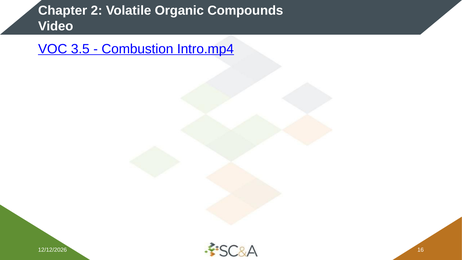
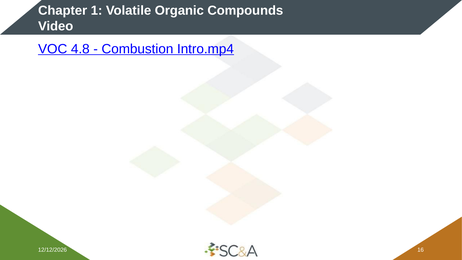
2: 2 -> 1
3.5: 3.5 -> 4.8
